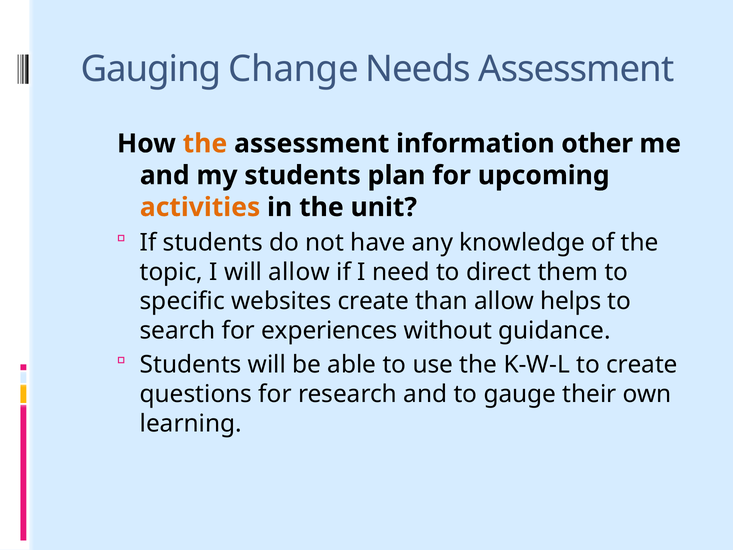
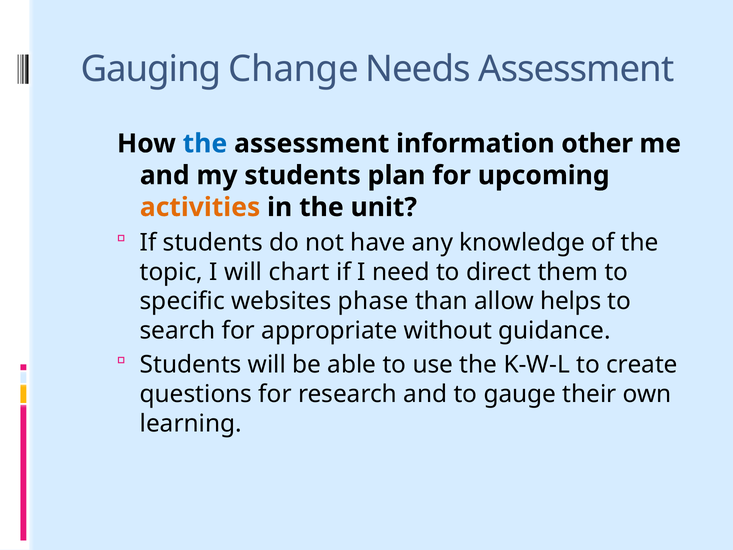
the at (205, 144) colour: orange -> blue
will allow: allow -> chart
websites create: create -> phase
experiences: experiences -> appropriate
